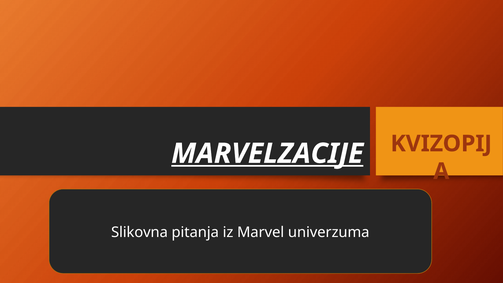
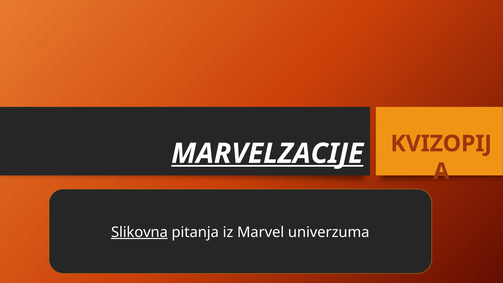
Slikovna underline: none -> present
